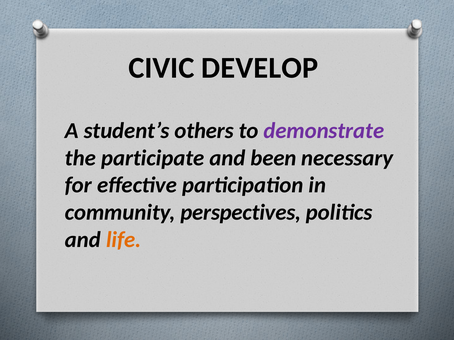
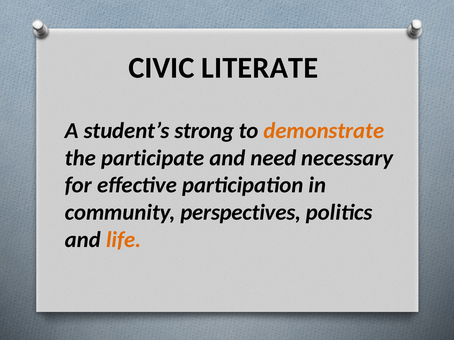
DEVELOP: DEVELOP -> LITERATE
others: others -> strong
demonstrate colour: purple -> orange
been: been -> need
